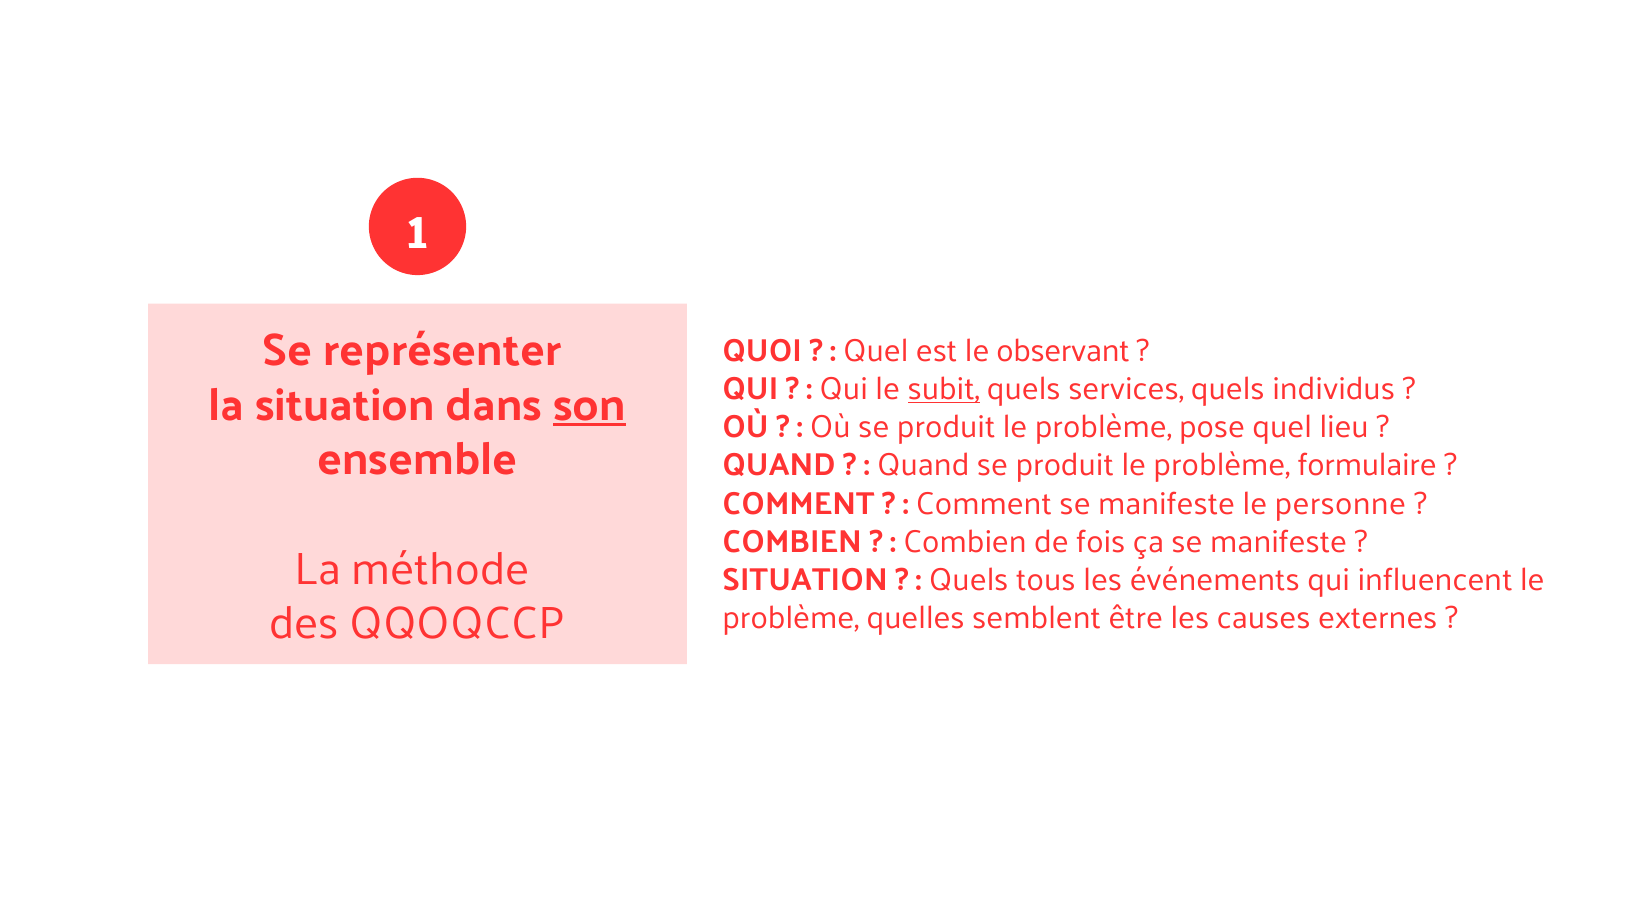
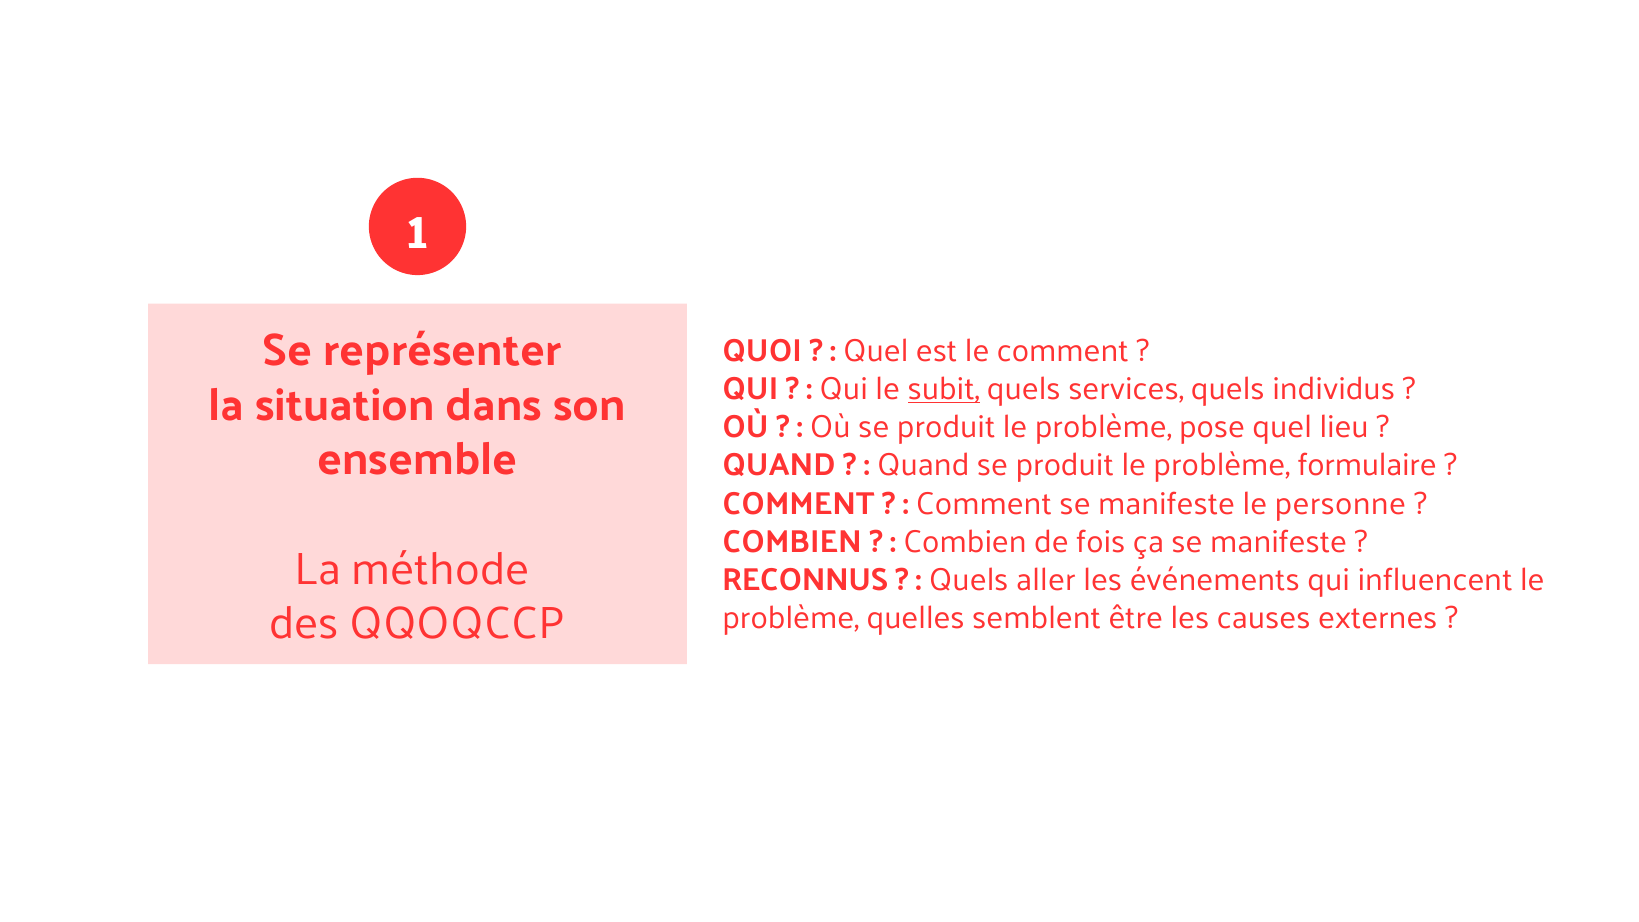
le observant: observant -> comment
son underline: present -> none
SITUATION at (805, 580): SITUATION -> RECONNUS
tous: tous -> aller
